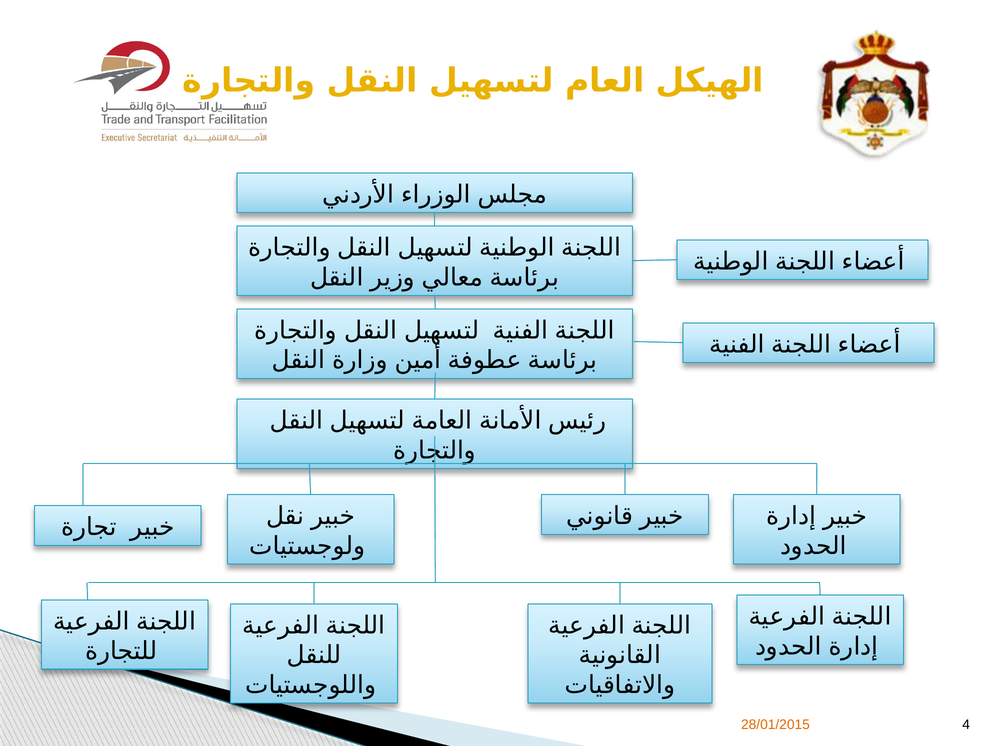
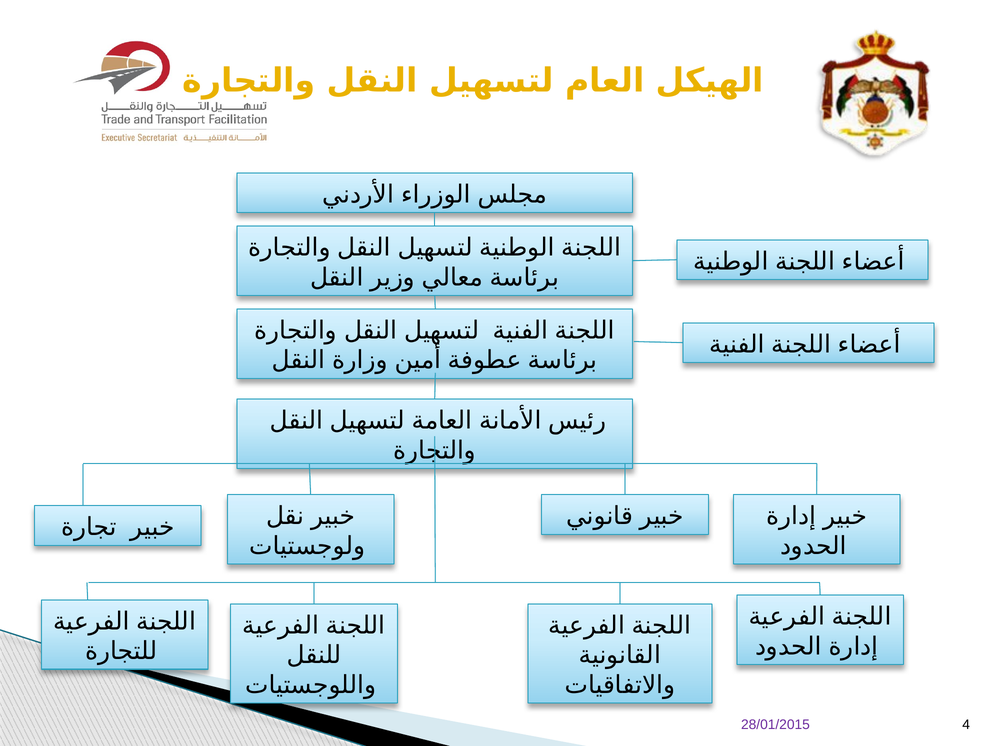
28/01/2015 colour: orange -> purple
